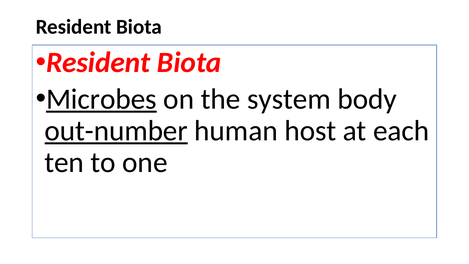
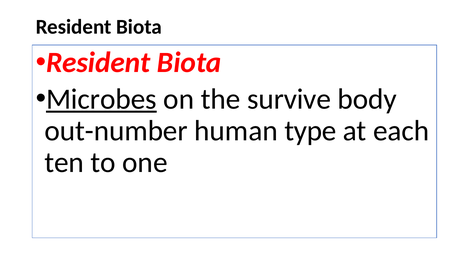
system: system -> survive
out-number underline: present -> none
host: host -> type
